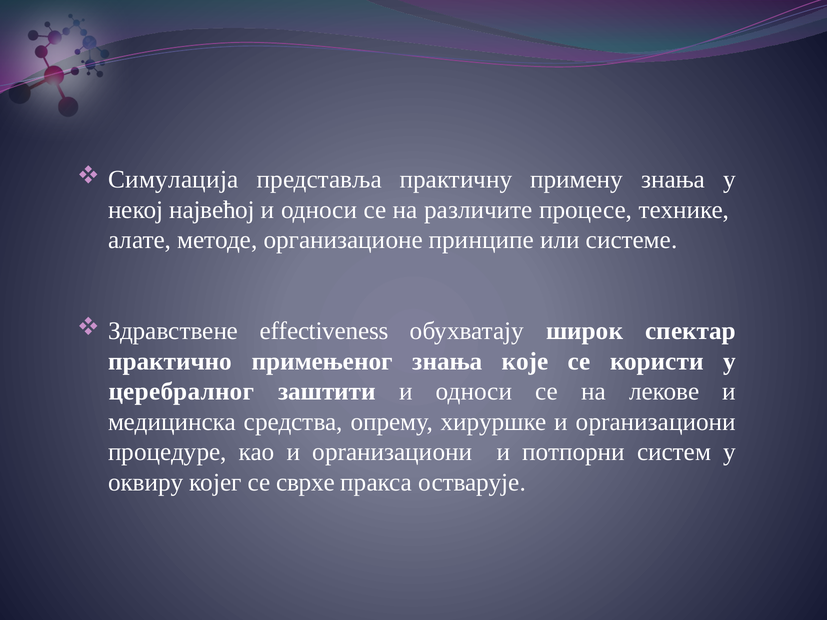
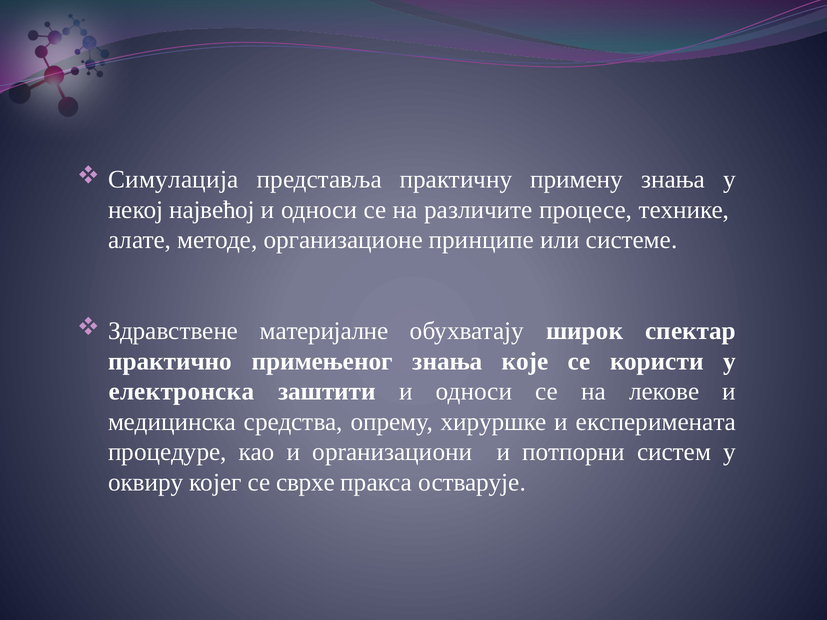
effectivenеss: effectivenеss -> материјалне
церебралног: церебралног -> електронска
хируршке и орrанизациони: орrанизациони -> експеримената
